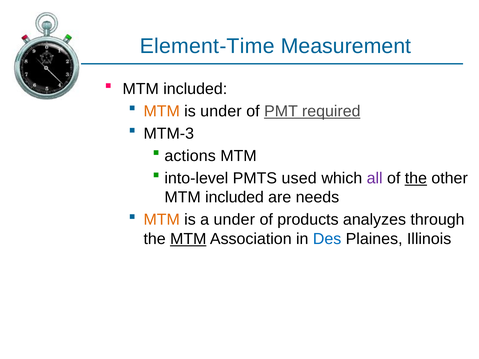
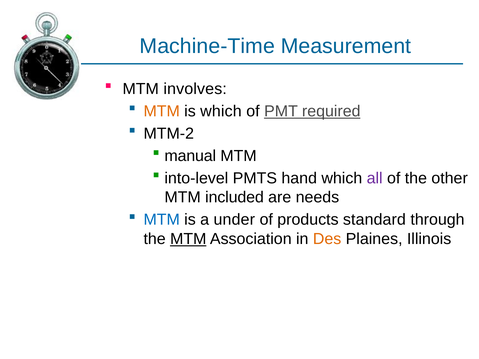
Element-Time: Element-Time -> Machine-Time
included at (195, 89): included -> involves
is under: under -> which
MTM-3: MTM-3 -> MTM-2
actions: actions -> manual
used: used -> hand
the at (416, 178) underline: present -> none
MTM at (162, 220) colour: orange -> blue
analyzes: analyzes -> standard
Des colour: blue -> orange
